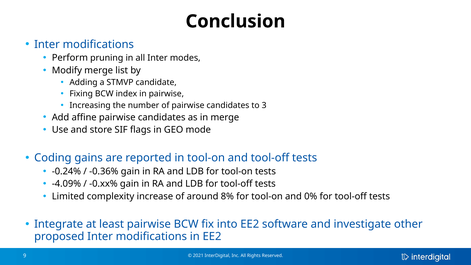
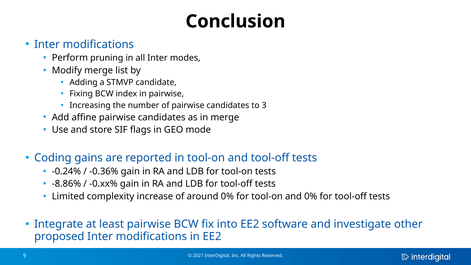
-4.09%: -4.09% -> -8.86%
around 8%: 8% -> 0%
